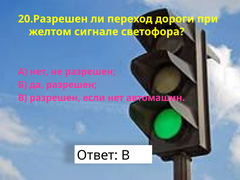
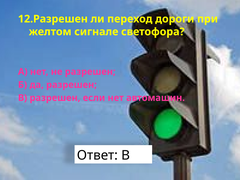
20.Разрешен: 20.Разрешен -> 12.Разрешен
